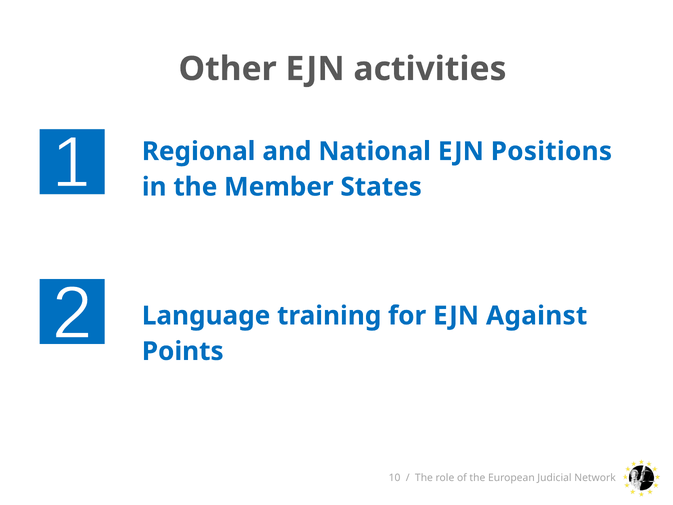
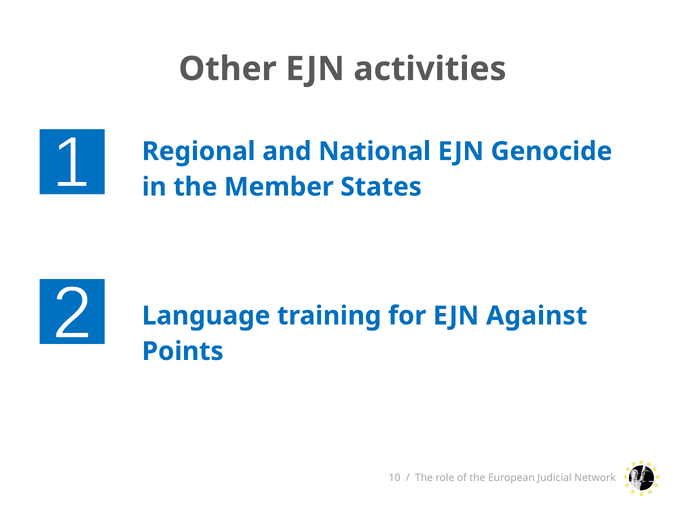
Positions: Positions -> Genocide
